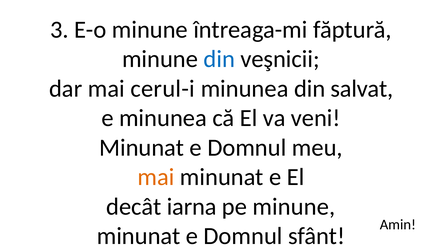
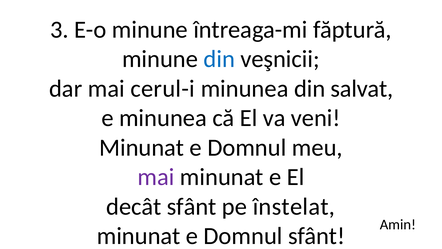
mai at (156, 177) colour: orange -> purple
decât iarna: iarna -> sfânt
pe minune: minune -> înstelat
